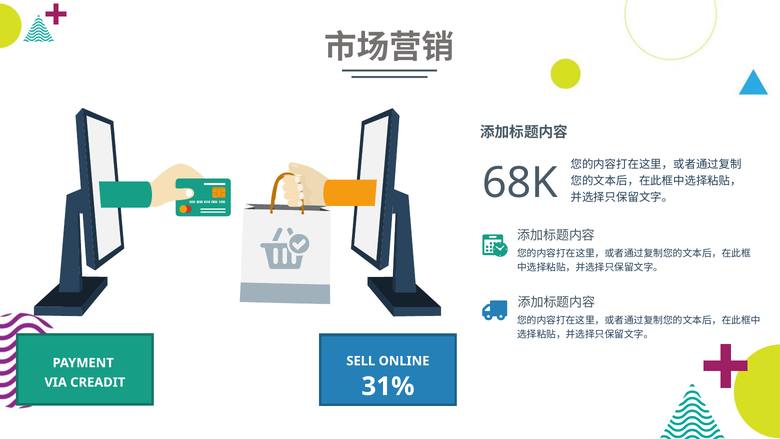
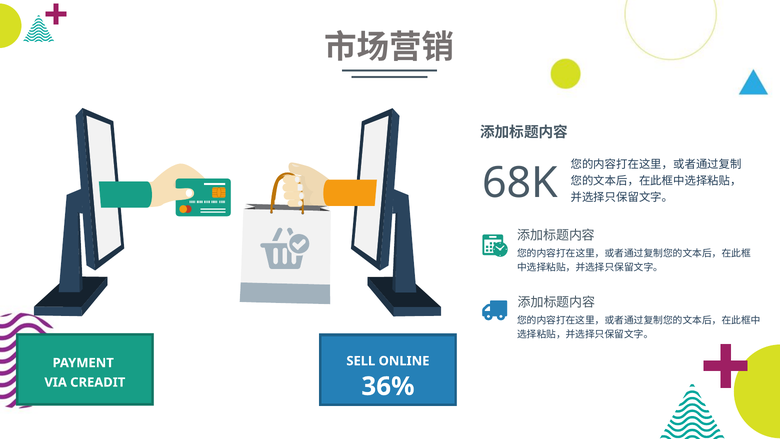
31%: 31% -> 36%
